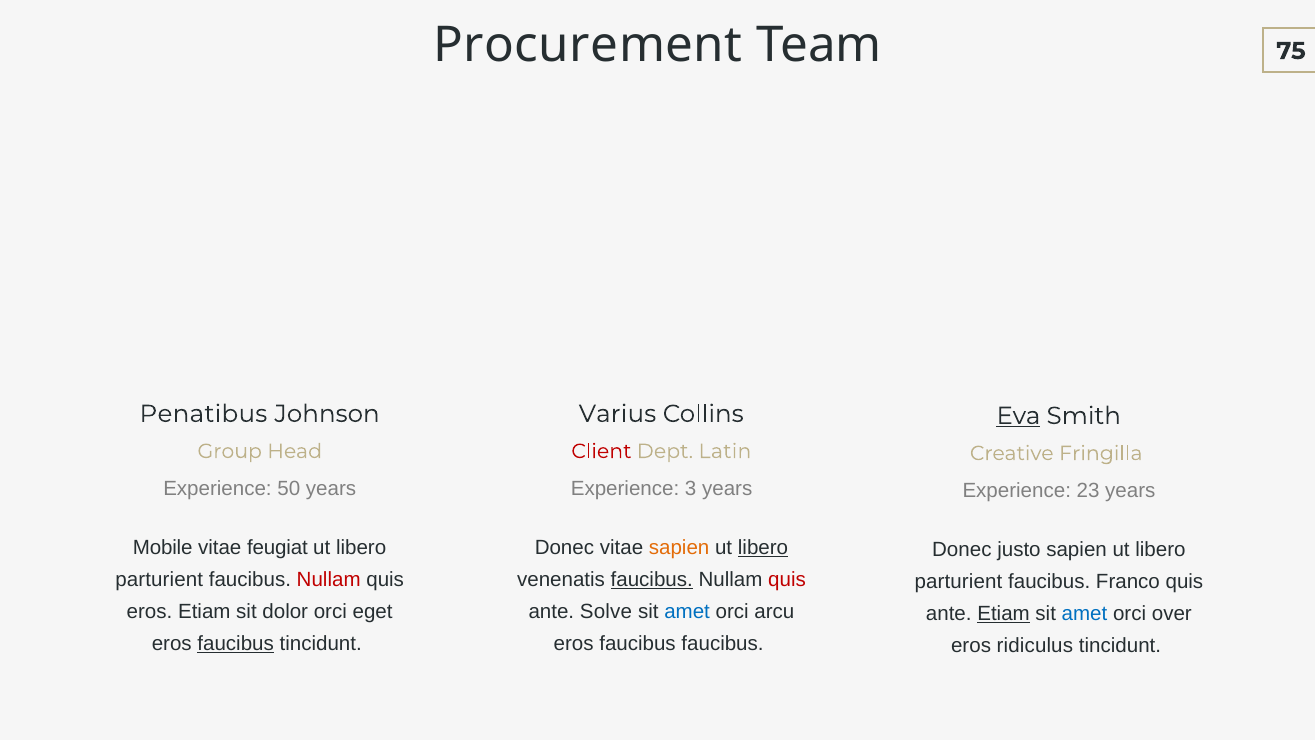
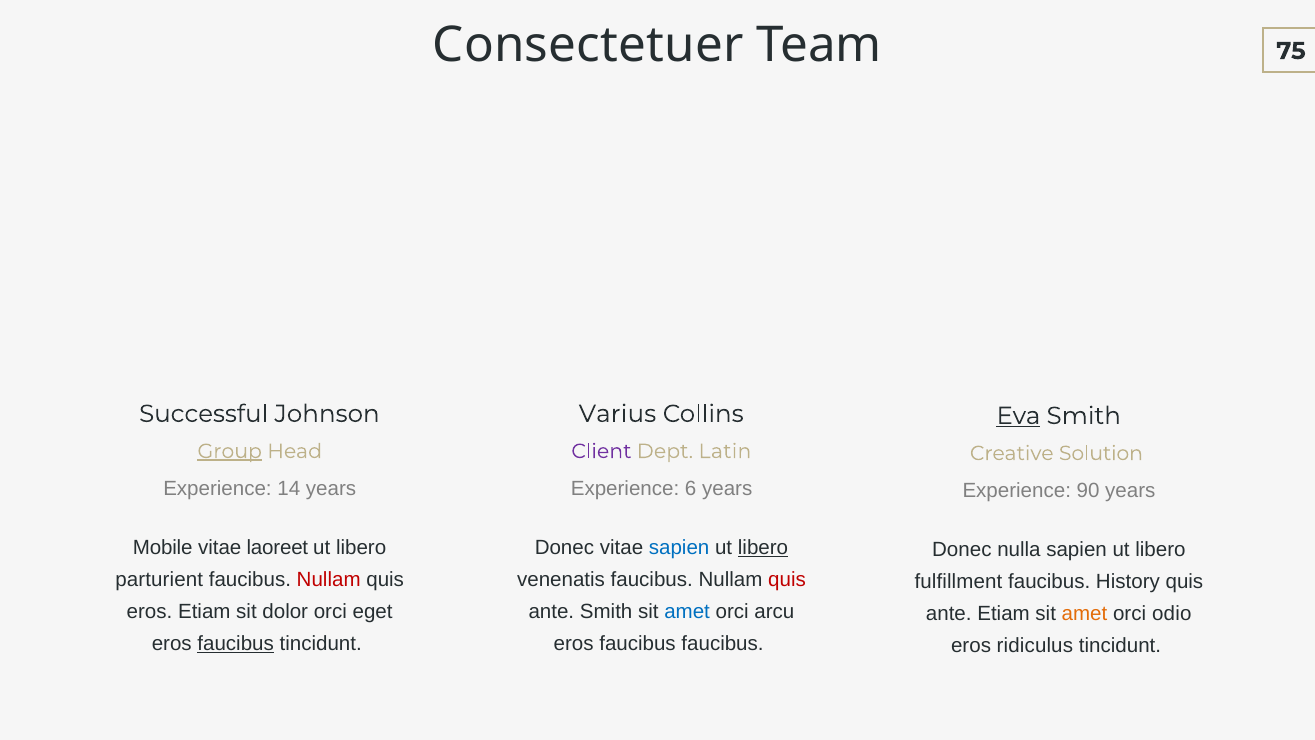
Procurement: Procurement -> Consectetuer
Penatibus: Penatibus -> Successful
Group underline: none -> present
Client colour: red -> purple
Fringilla: Fringilla -> Solution
50: 50 -> 14
3: 3 -> 6
23: 23 -> 90
feugiat: feugiat -> laoreet
sapien at (679, 547) colour: orange -> blue
justo: justo -> nulla
faucibus at (652, 580) underline: present -> none
parturient at (958, 582): parturient -> fulfillment
Franco: Franco -> History
ante Solve: Solve -> Smith
Etiam at (1004, 614) underline: present -> none
amet at (1085, 614) colour: blue -> orange
over: over -> odio
